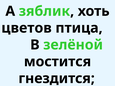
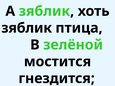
цветов at (27, 28): цветов -> зяблик
